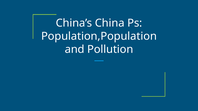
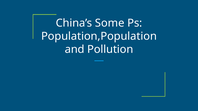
China: China -> Some
